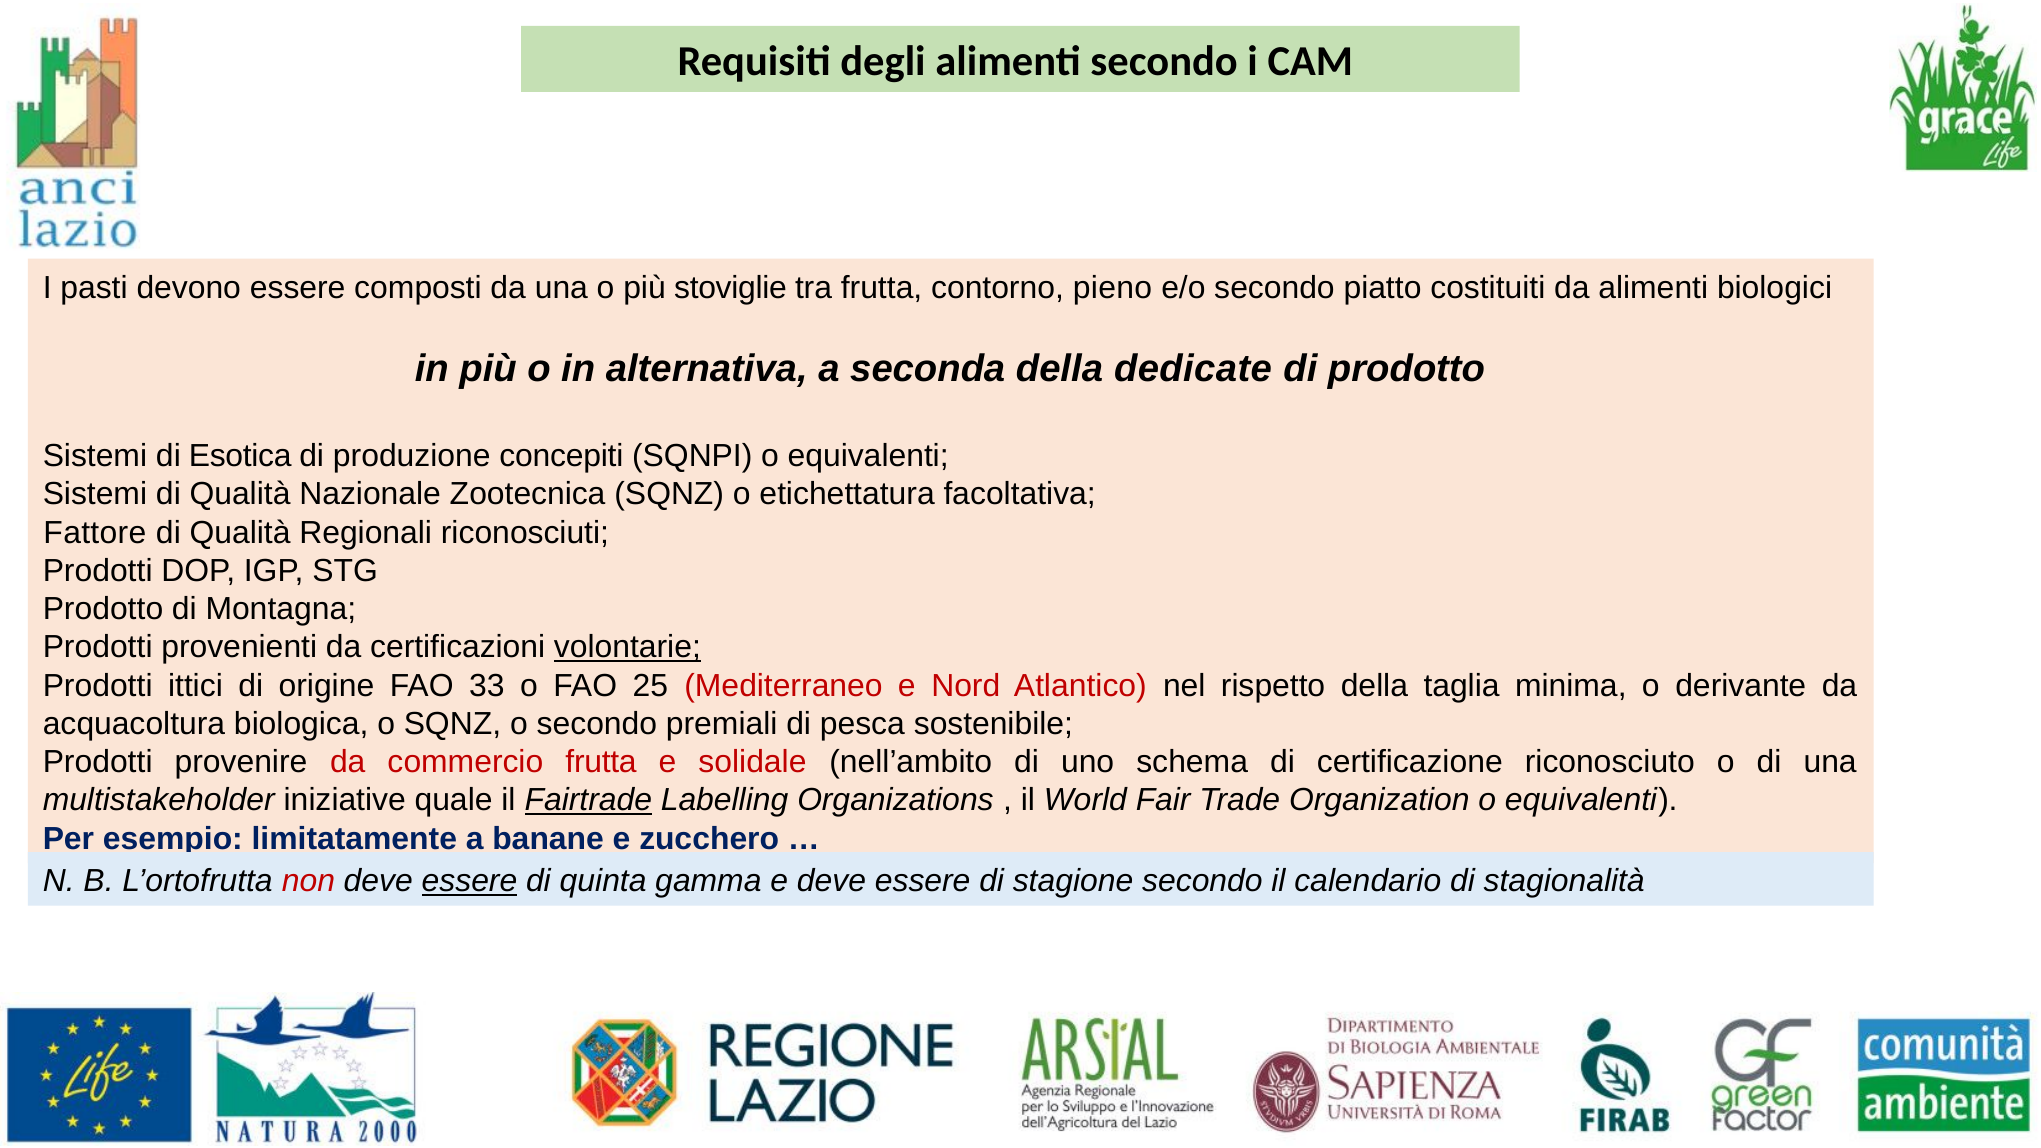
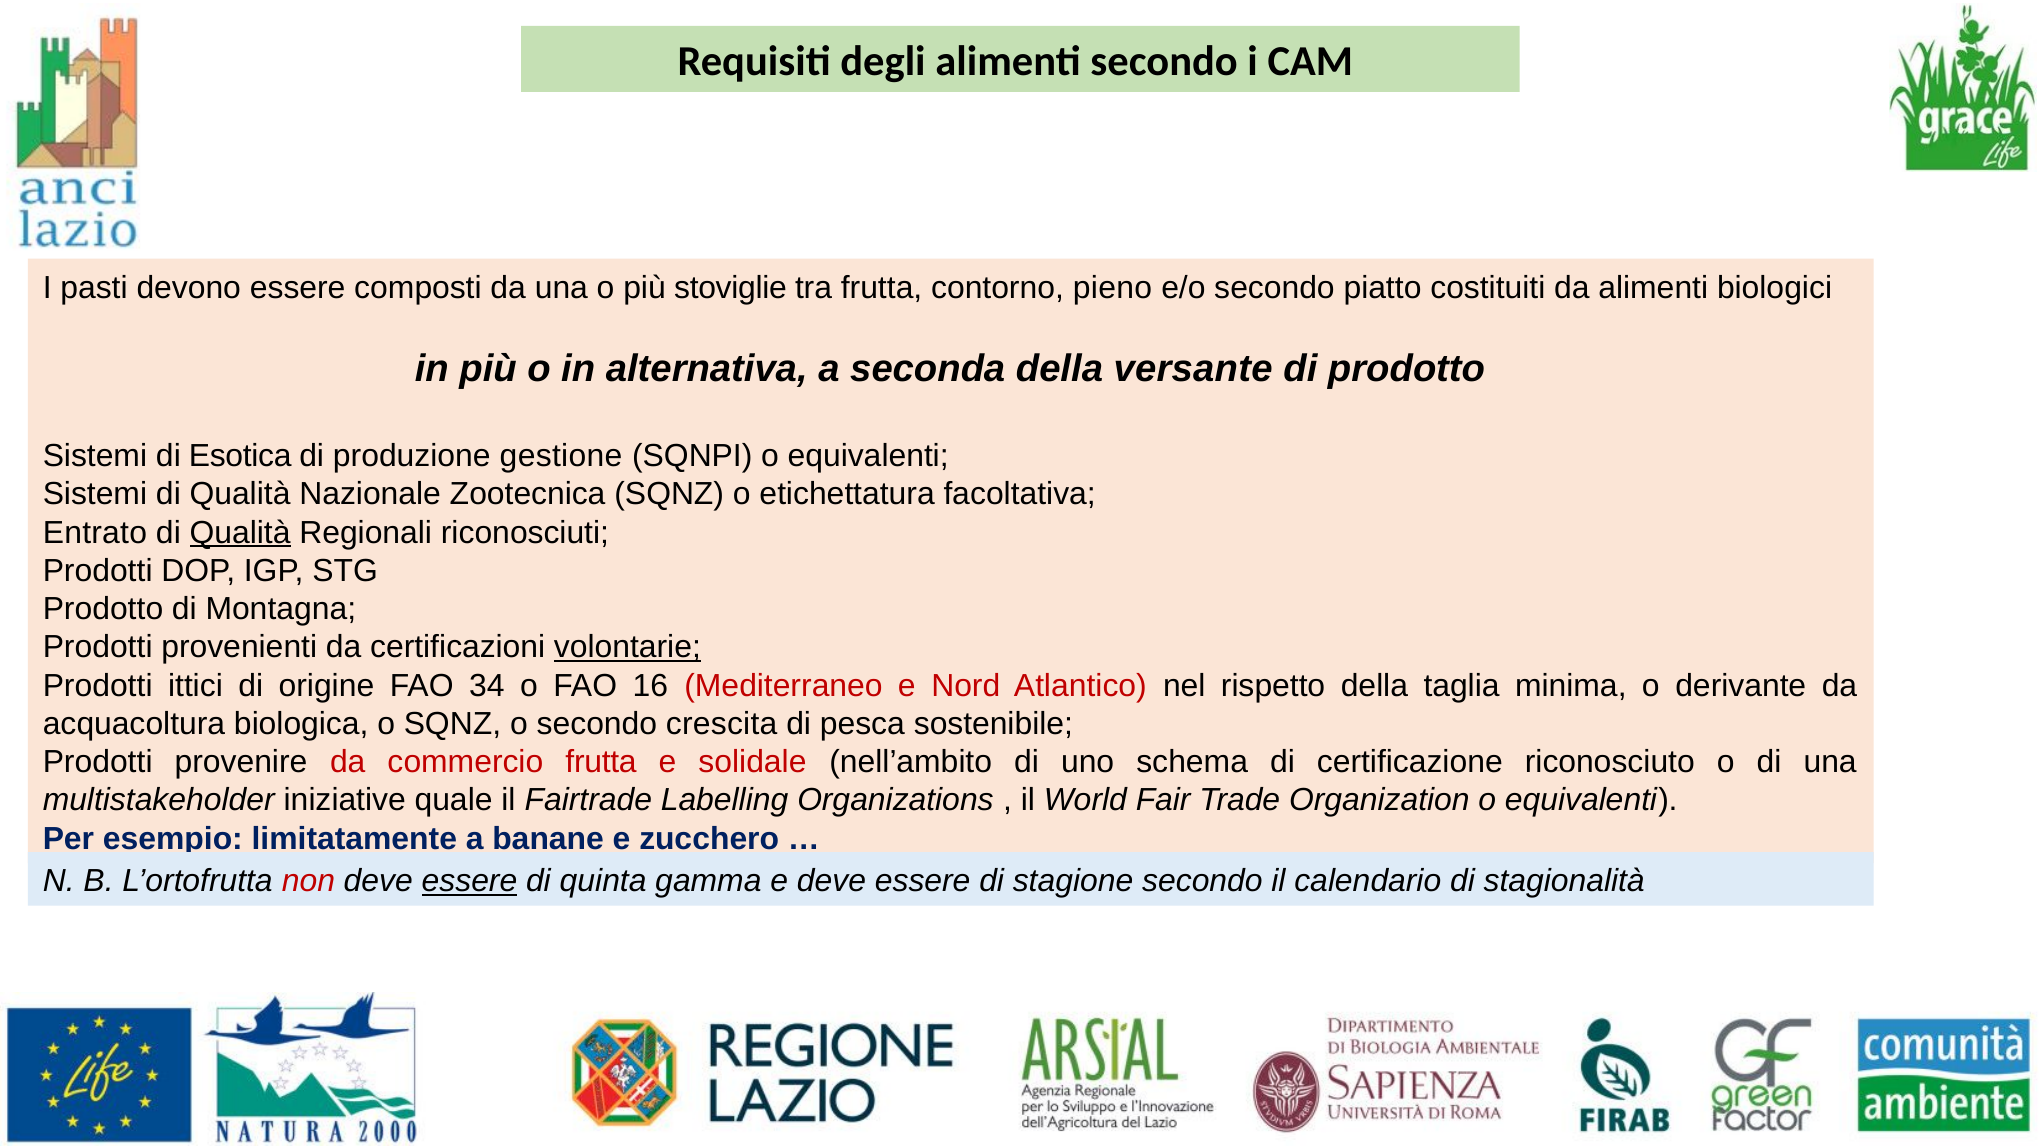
dedicate: dedicate -> versante
concepiti: concepiti -> gestione
Fattore: Fattore -> Entrato
Qualità at (240, 533) underline: none -> present
33: 33 -> 34
25: 25 -> 16
premiali: premiali -> crescita
Fairtrade underline: present -> none
